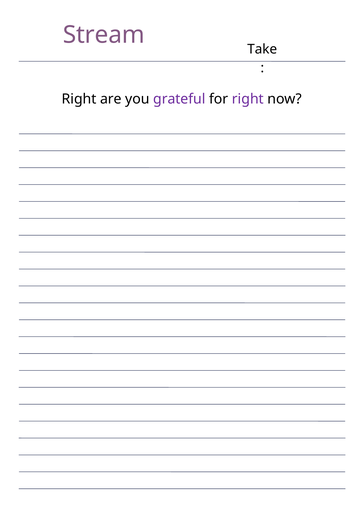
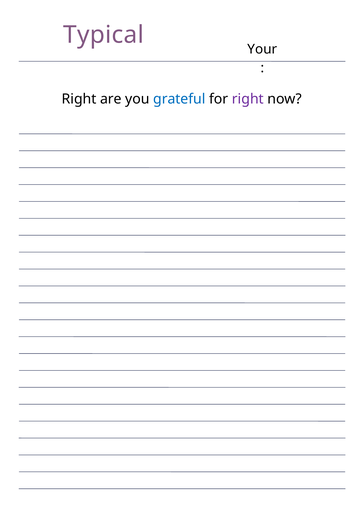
Stream: Stream -> Typical
Take: Take -> Your
grateful colour: purple -> blue
